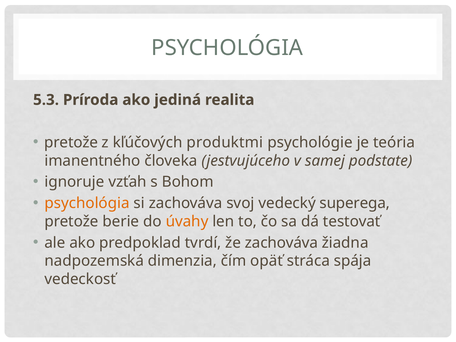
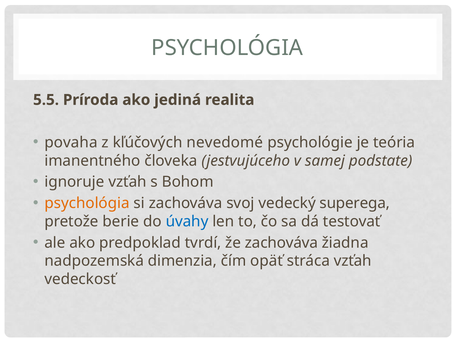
5.3: 5.3 -> 5.5
pretože at (71, 142): pretože -> povaha
produktmi: produktmi -> nevedomé
úvahy colour: orange -> blue
stráca spája: spája -> vzťah
